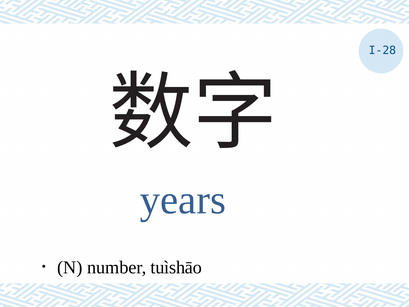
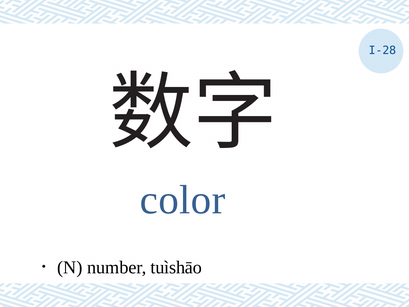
years: years -> color
